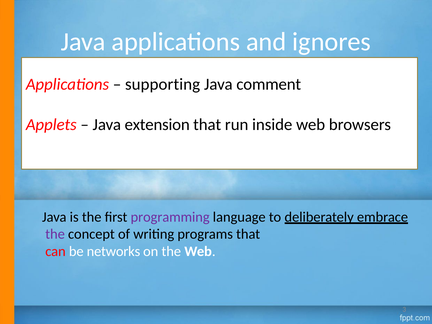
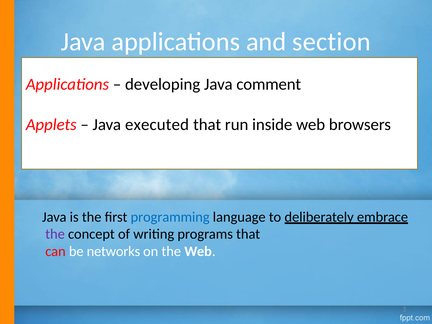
ignores: ignores -> section
supporting: supporting -> developing
extension: extension -> executed
programming colour: purple -> blue
